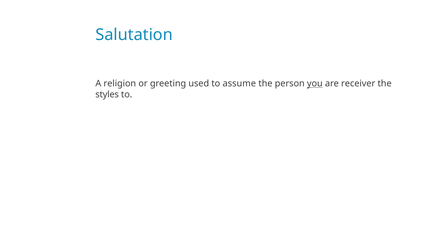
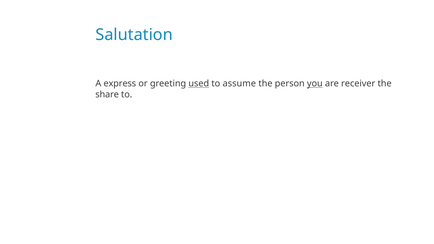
religion: religion -> express
used underline: none -> present
styles: styles -> share
